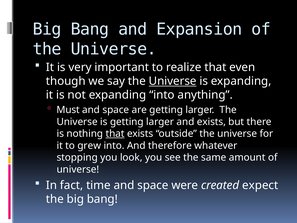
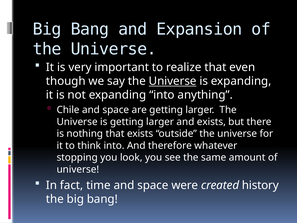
Must: Must -> Chile
that at (115, 134) underline: present -> none
grew: grew -> think
expect: expect -> history
